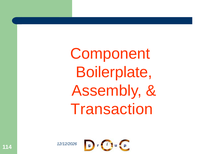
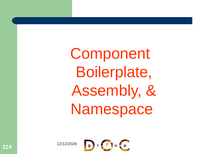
Transaction: Transaction -> Namespace
